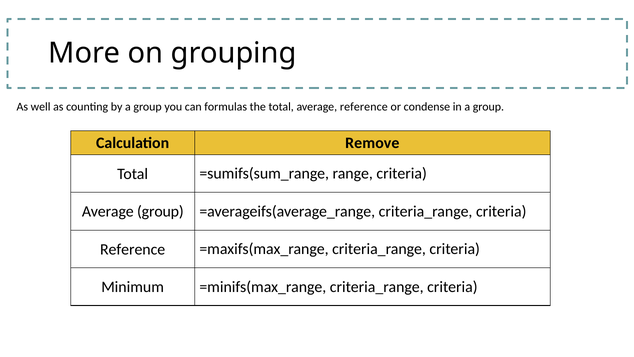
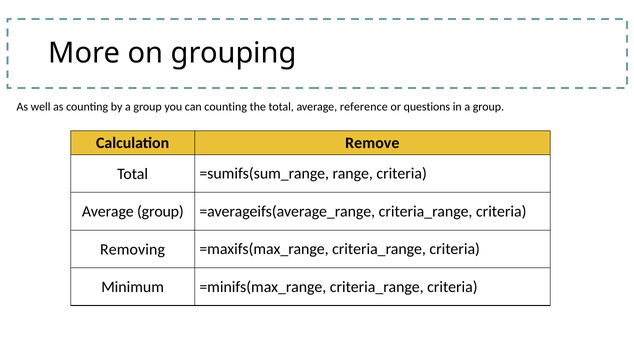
can formulas: formulas -> counting
condense: condense -> questions
Reference at (133, 249): Reference -> Removing
